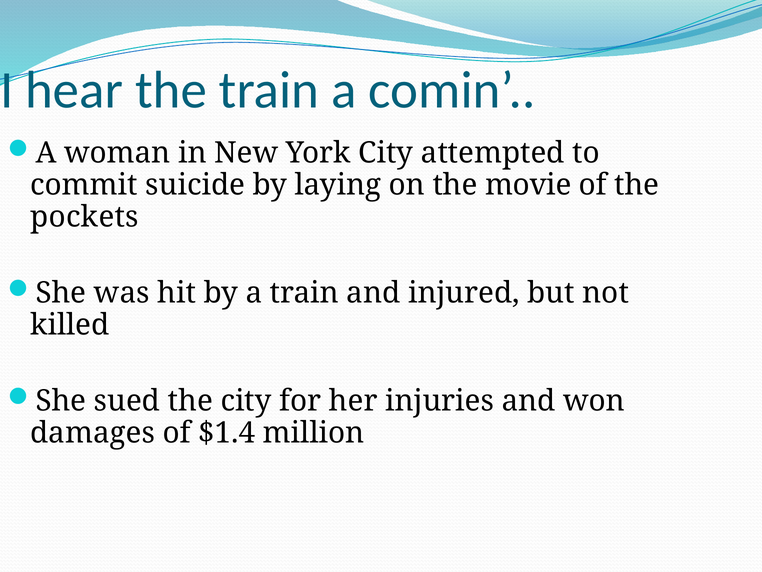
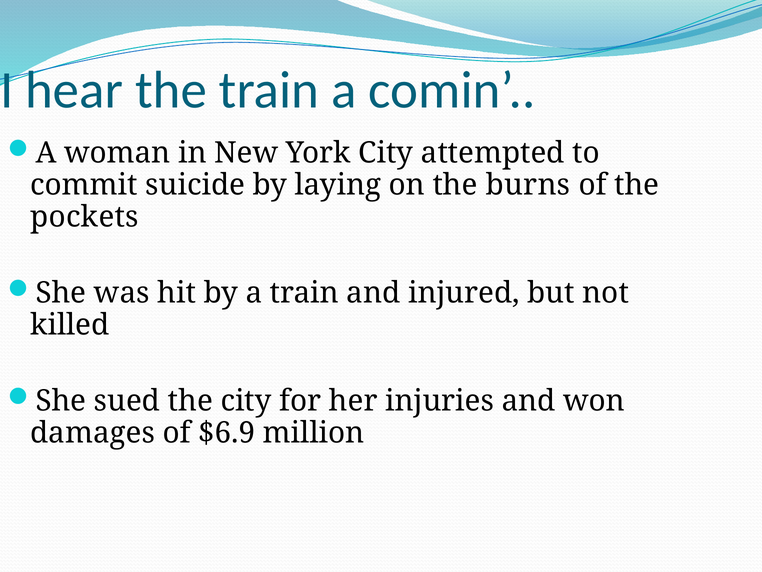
movie: movie -> burns
$1.4: $1.4 -> $6.9
